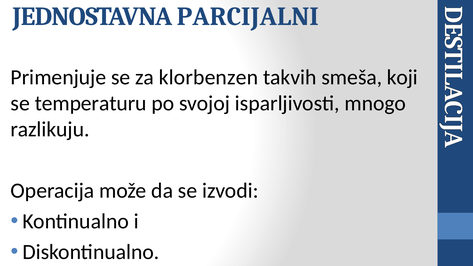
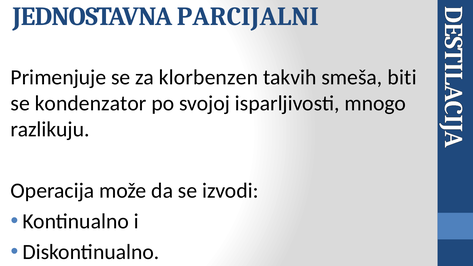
koji: koji -> biti
temperaturu: temperaturu -> kondenzator
